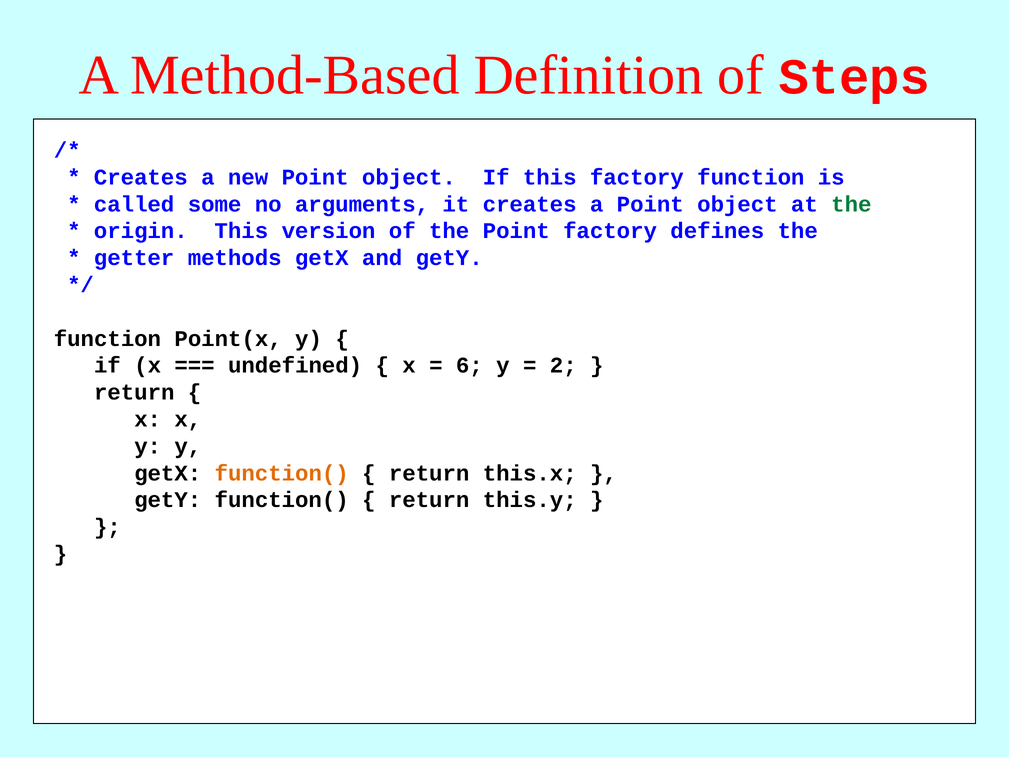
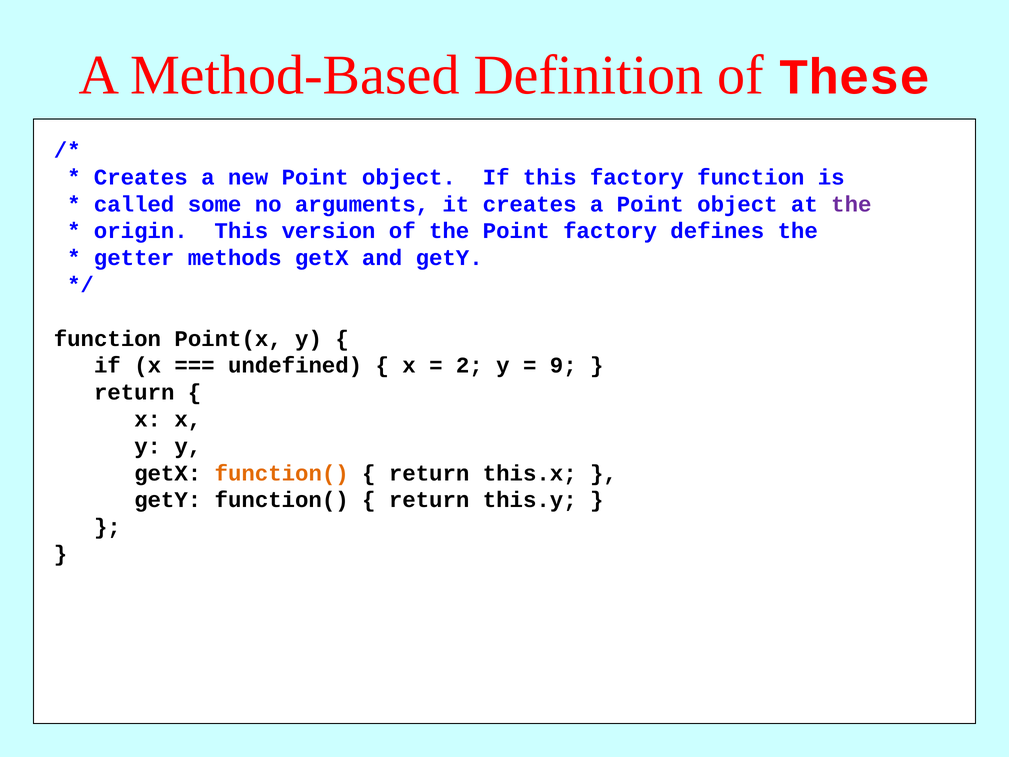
Steps: Steps -> These
the at (851, 204) colour: green -> purple
6: 6 -> 2
2: 2 -> 9
